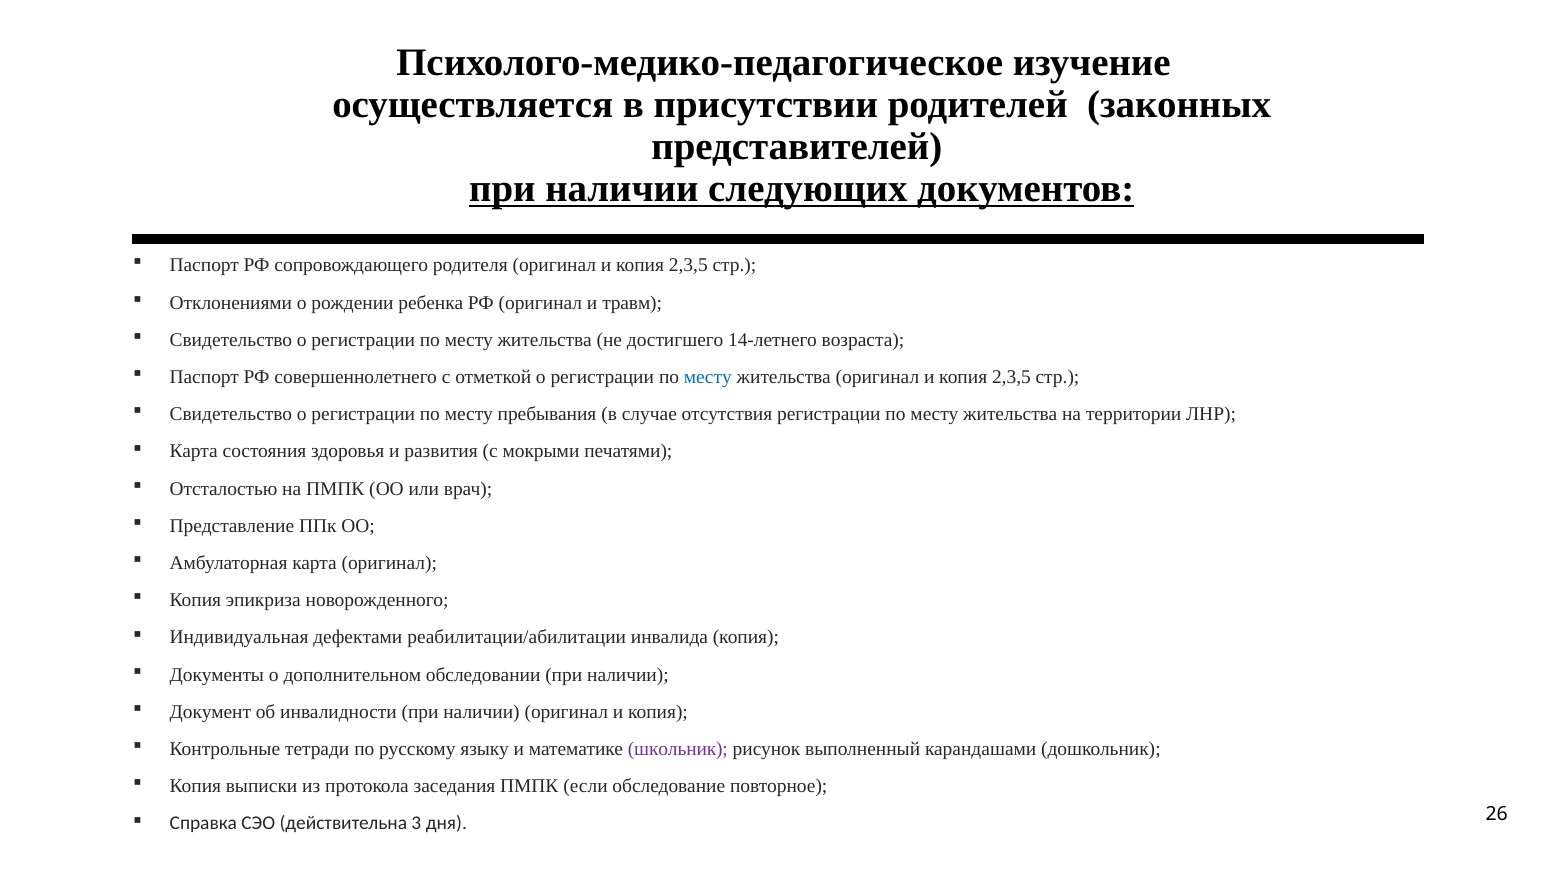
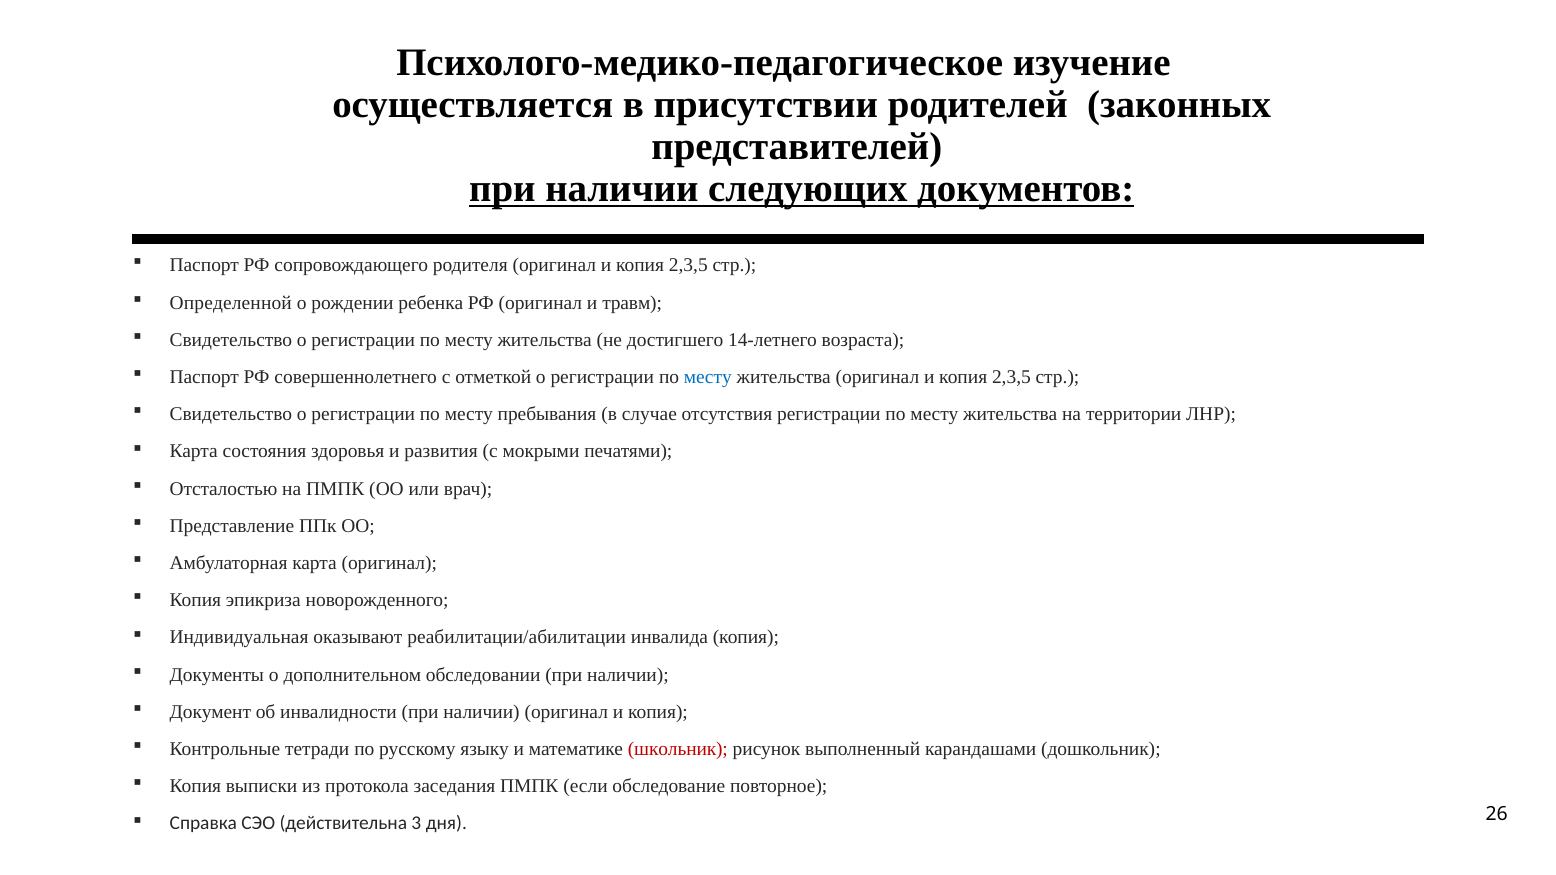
Отклонениями: Отклонениями -> Определенной
дефектами: дефектами -> оказывают
школьник colour: purple -> red
